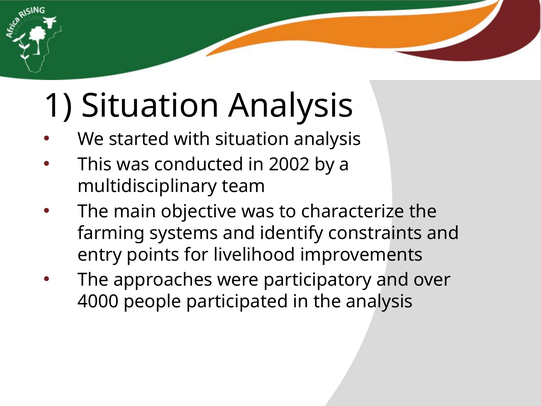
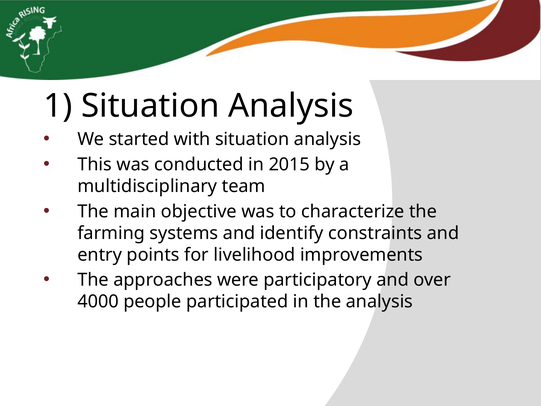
2002: 2002 -> 2015
